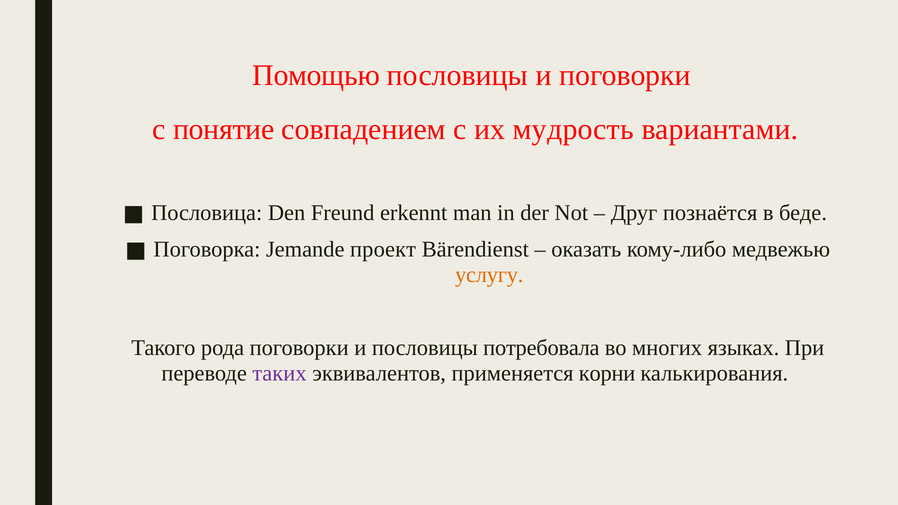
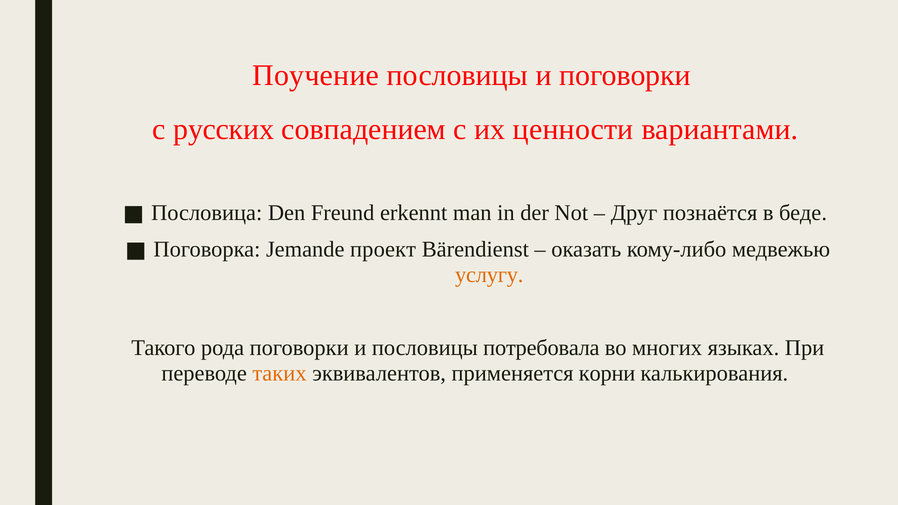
Помощью: Помощью -> Поучение
понятие: понятие -> русских
мудрость: мудрость -> ценности
таких colour: purple -> orange
